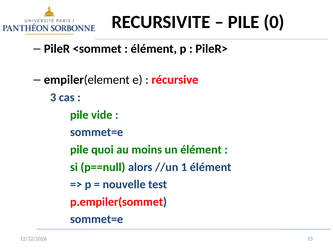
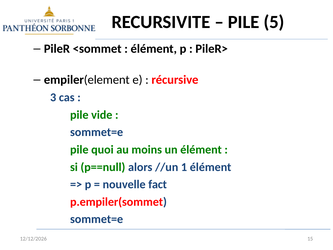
0: 0 -> 5
test: test -> fact
